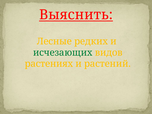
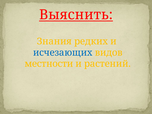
Лесные: Лесные -> Знания
исчезающих colour: green -> blue
растениях: растениях -> местности
